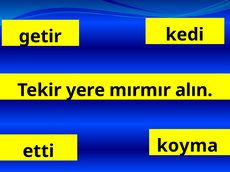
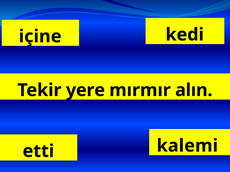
getir: getir -> içine
koyma: koyma -> kalemi
